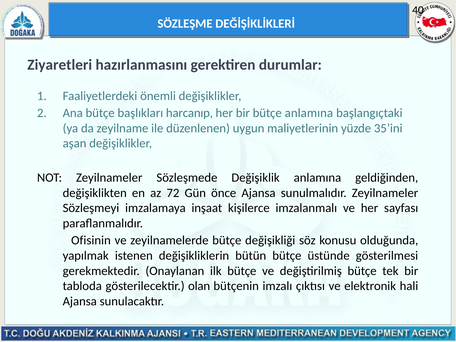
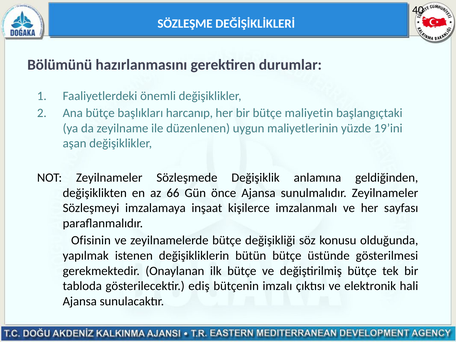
Ziyaretleri: Ziyaretleri -> Bölümünü
bütçe anlamına: anlamına -> maliyetin
35’ini: 35’ini -> 19’ini
72: 72 -> 66
olan: olan -> ediş
